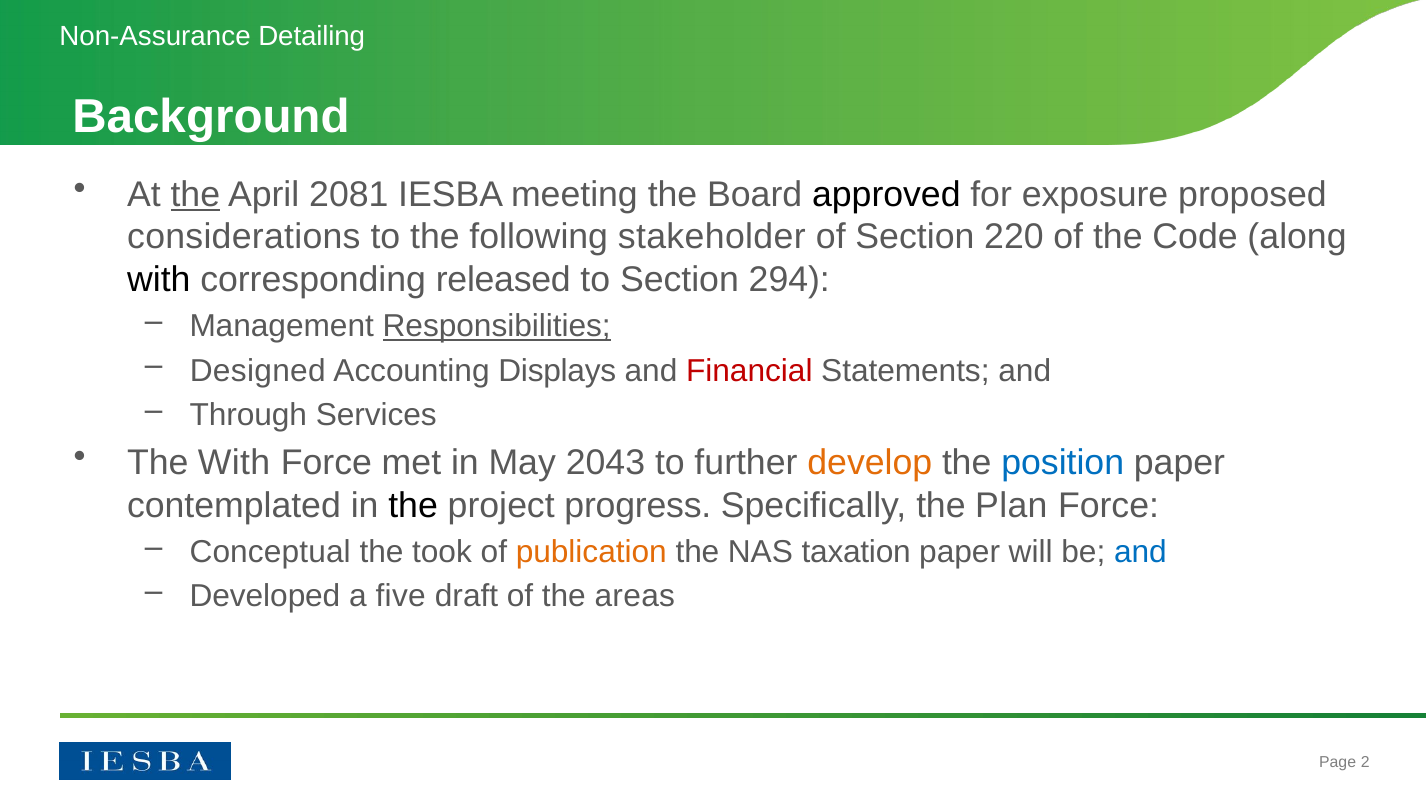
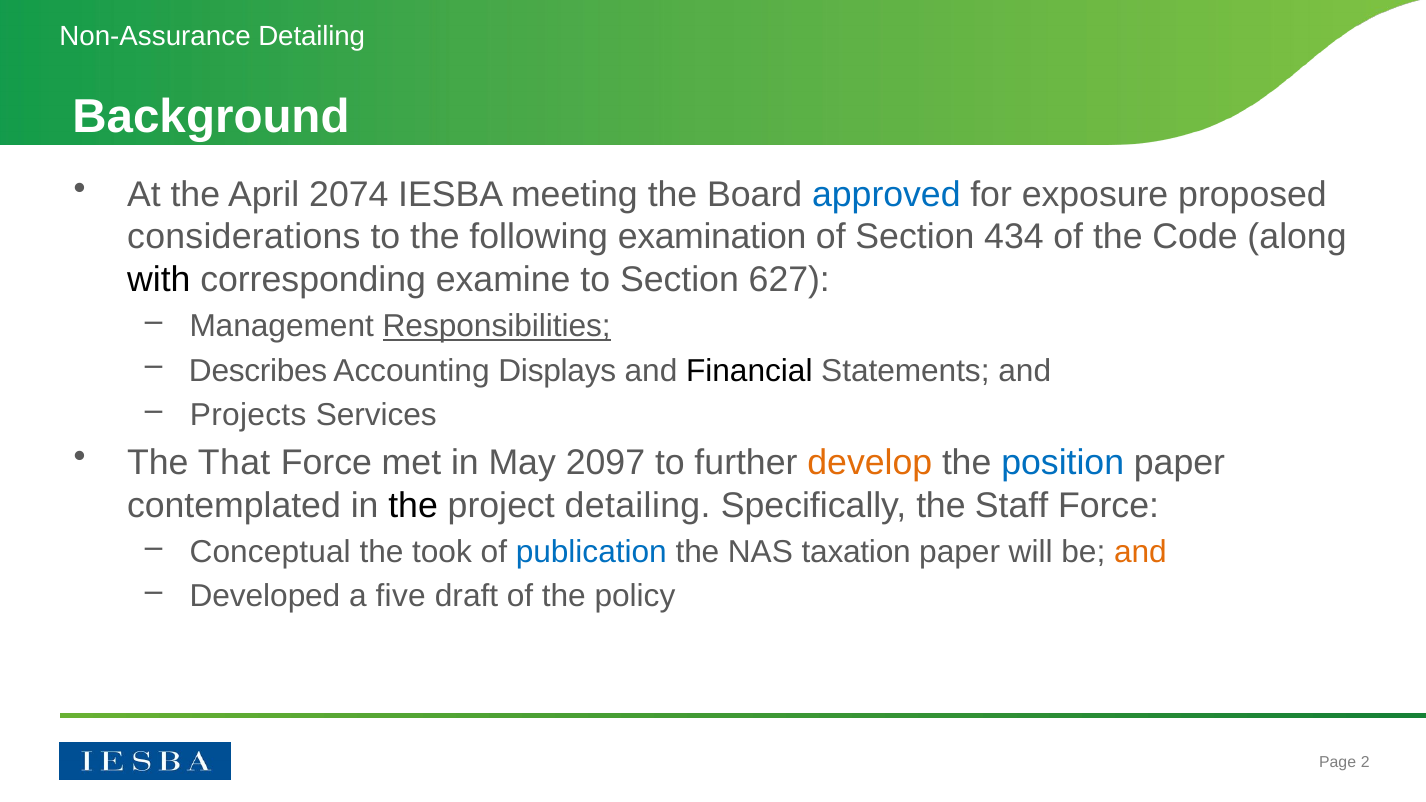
the at (195, 194) underline: present -> none
2081: 2081 -> 2074
approved colour: black -> blue
stakeholder: stakeholder -> examination
220: 220 -> 434
released: released -> examine
294: 294 -> 627
Designed: Designed -> Describes
Financial colour: red -> black
Through: Through -> Projects
The With: With -> That
2043: 2043 -> 2097
project progress: progress -> detailing
Plan: Plan -> Staff
publication colour: orange -> blue
and at (1140, 552) colour: blue -> orange
areas: areas -> policy
